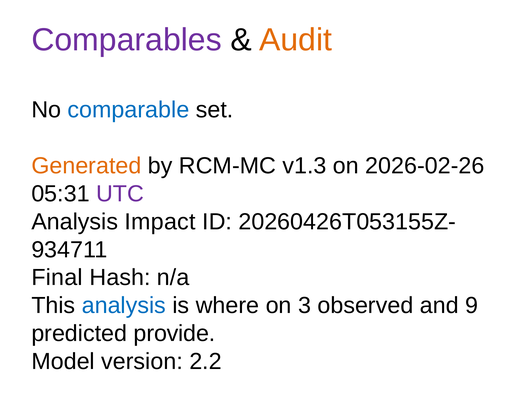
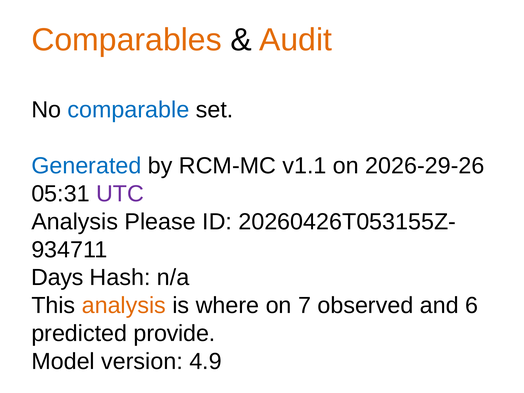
Comparables colour: purple -> orange
Generated colour: orange -> blue
v1.3: v1.3 -> v1.1
2026-02-26: 2026-02-26 -> 2026-29-26
Impact: Impact -> Please
Final: Final -> Days
analysis at (124, 306) colour: blue -> orange
3: 3 -> 7
9: 9 -> 6
2.2: 2.2 -> 4.9
